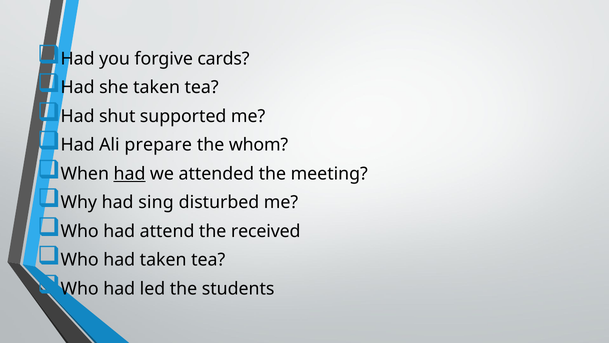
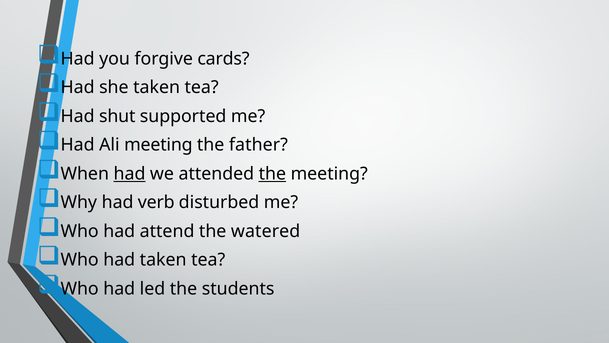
Ali prepare: prepare -> meeting
whom: whom -> father
the at (272, 174) underline: none -> present
sing: sing -> verb
received: received -> watered
